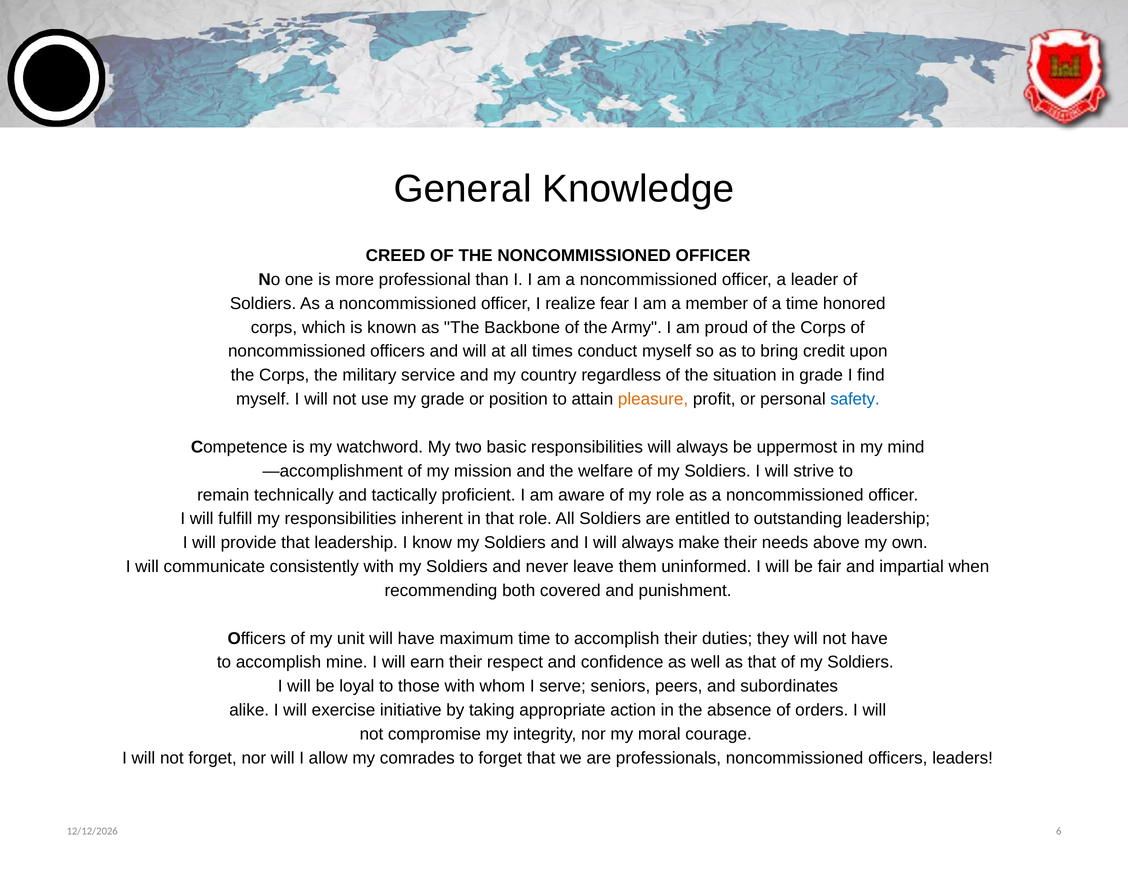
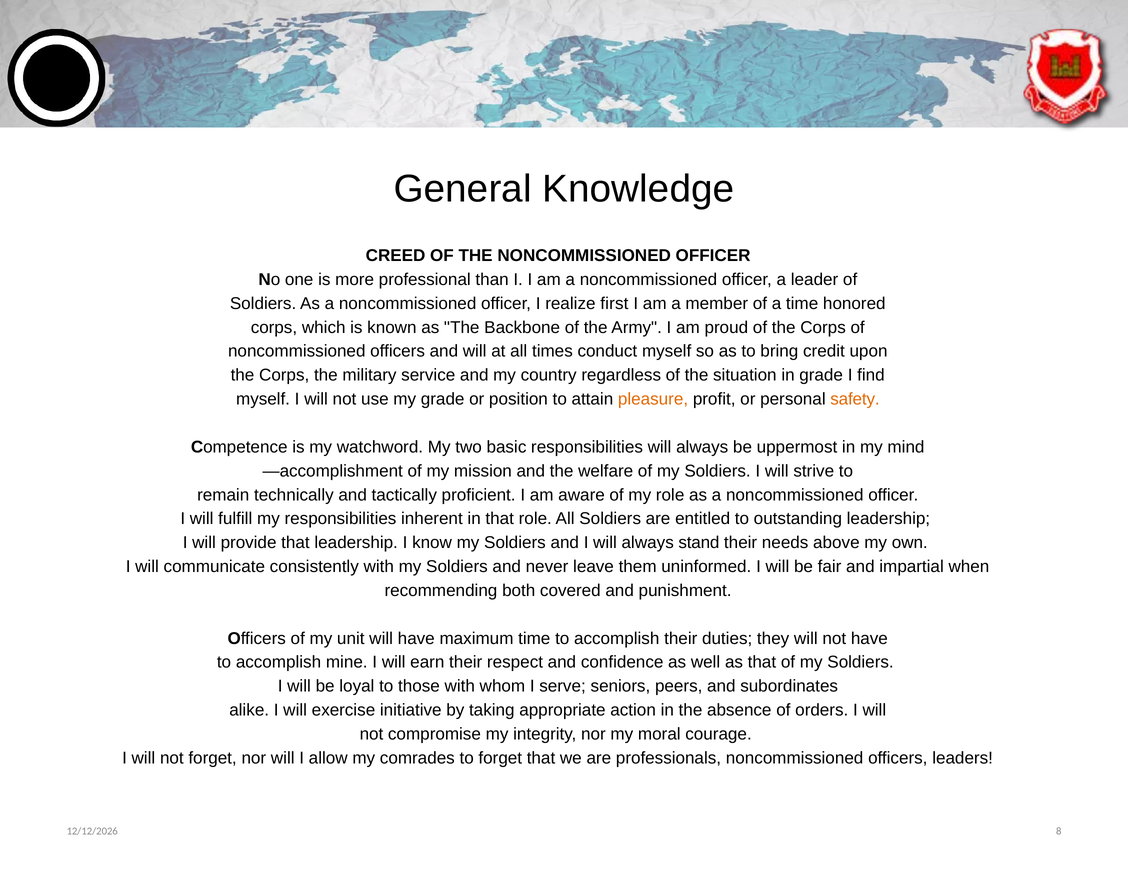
fear: fear -> first
safety colour: blue -> orange
make: make -> stand
6: 6 -> 8
